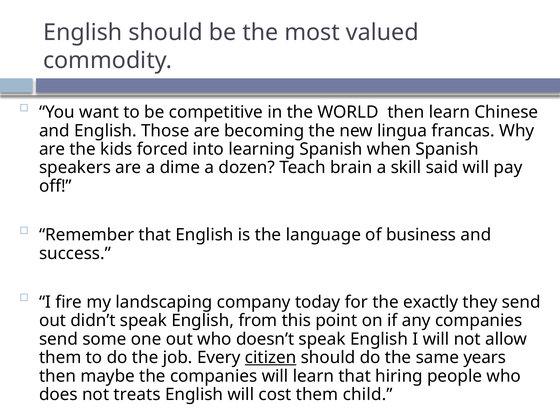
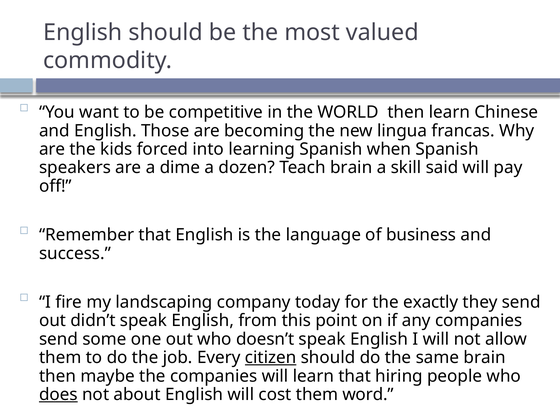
same years: years -> brain
does underline: none -> present
treats: treats -> about
child: child -> word
